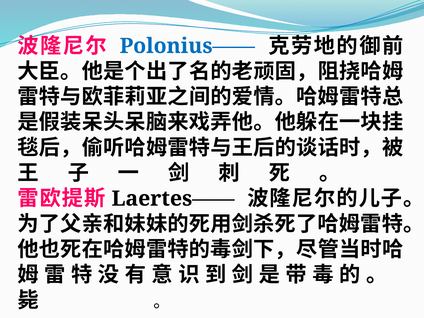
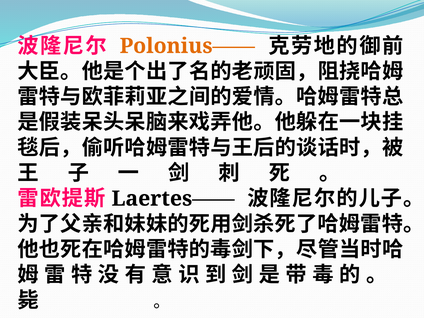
Polonius—— colour: blue -> orange
